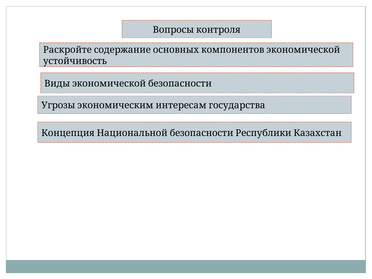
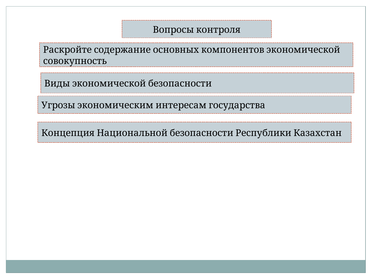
устойчивость: устойчивость -> совокупность
